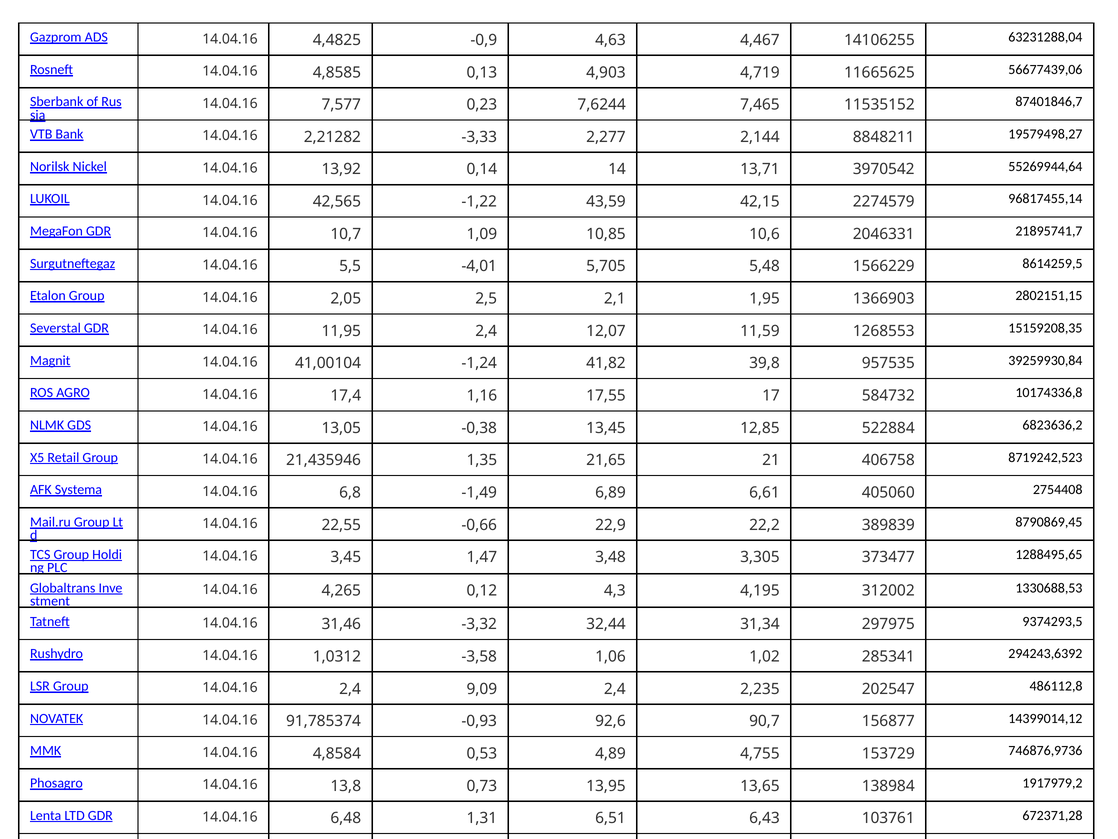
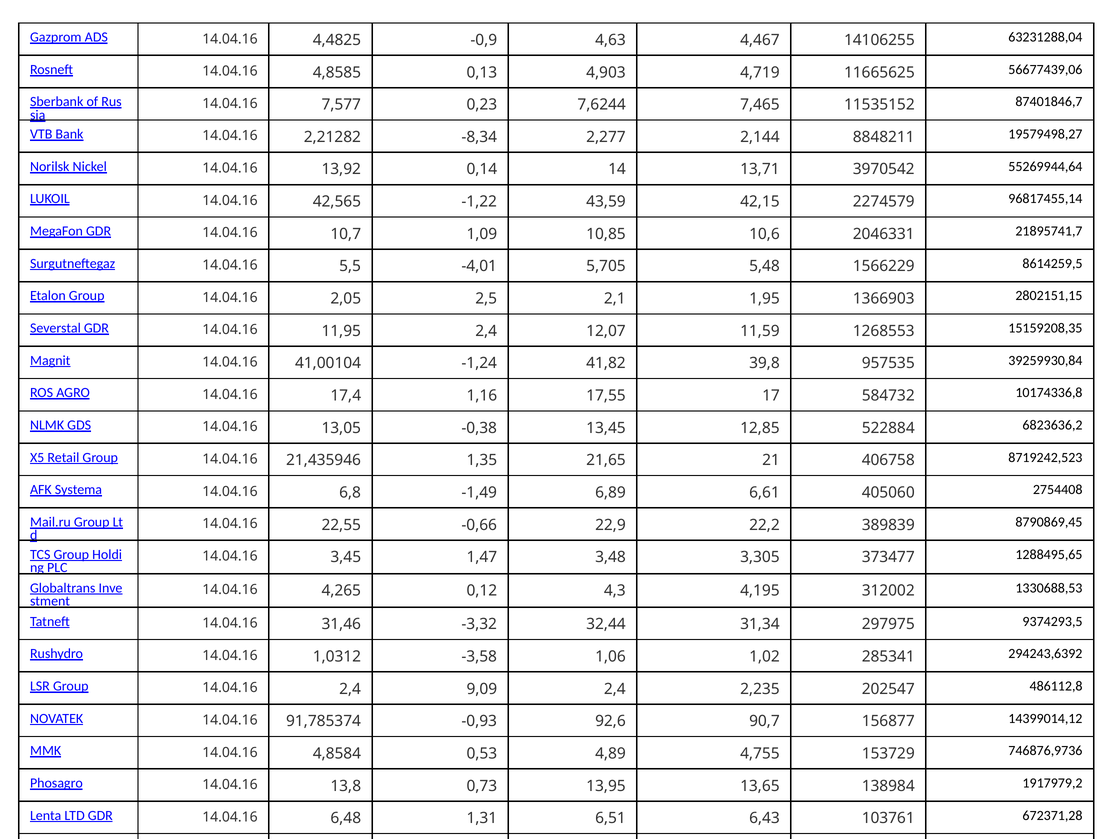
-3,33: -3,33 -> -8,34
